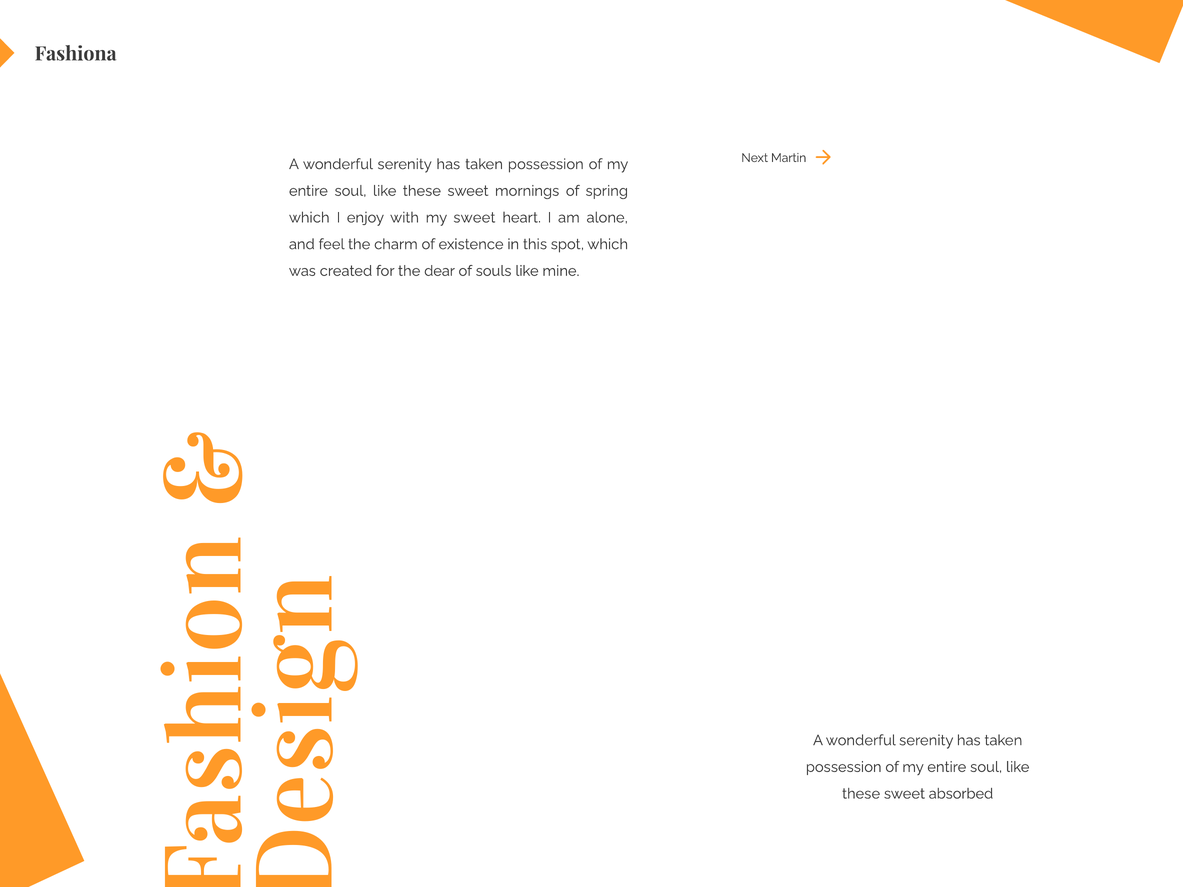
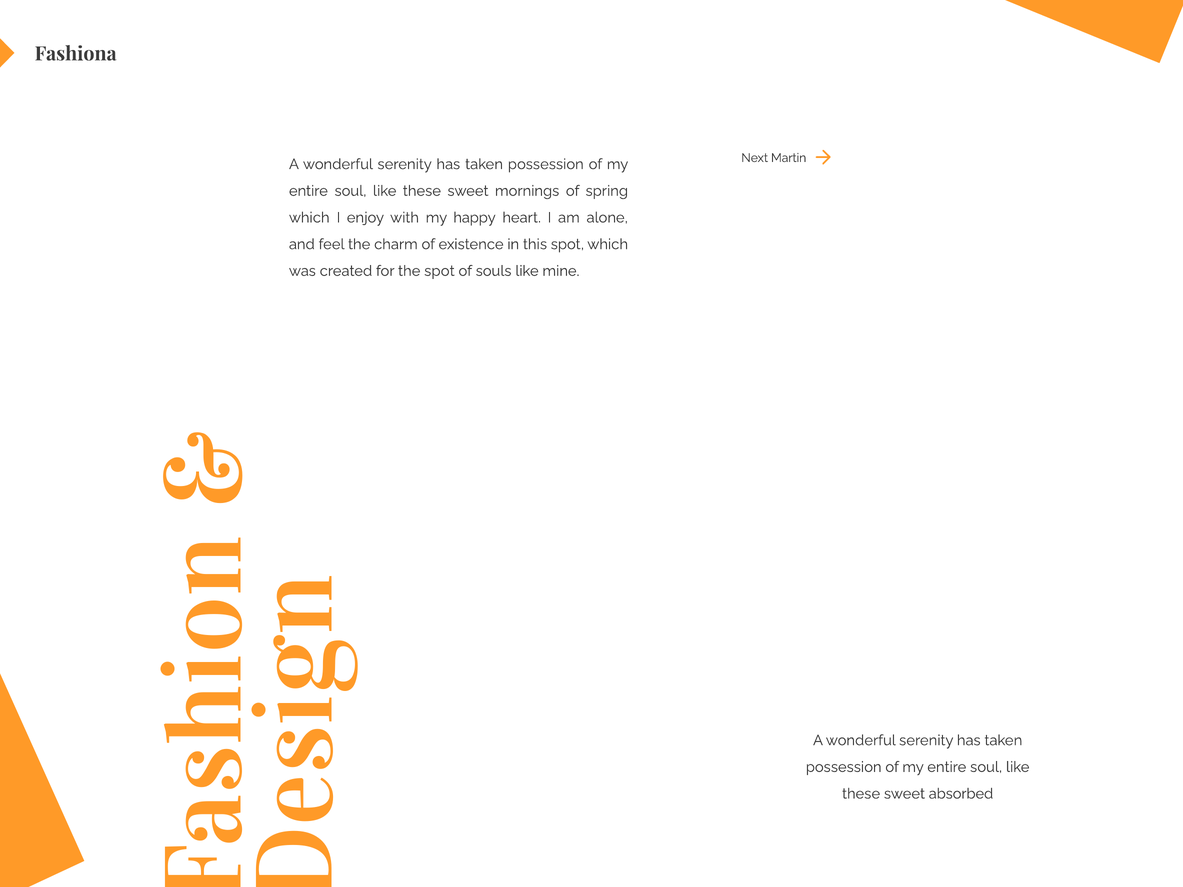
my sweet: sweet -> happy
the dear: dear -> spot
